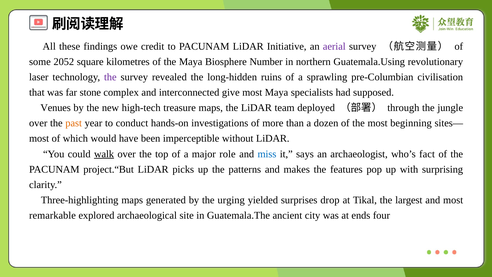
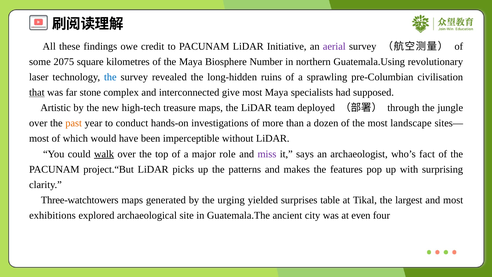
2052: 2052 -> 2075
the at (110, 77) colour: purple -> blue
that underline: none -> present
Venues: Venues -> Artistic
beginning: beginning -> landscape
miss colour: blue -> purple
Three-highlighting: Three-highlighting -> Three-watchtowers
drop: drop -> table
remarkable: remarkable -> exhibitions
ends: ends -> even
